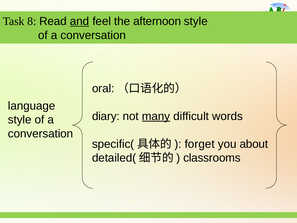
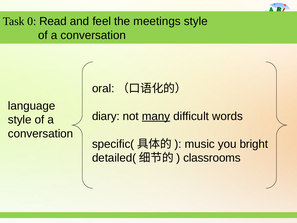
8: 8 -> 0
and underline: present -> none
afternoon: afternoon -> meetings
forget: forget -> music
about: about -> bright
